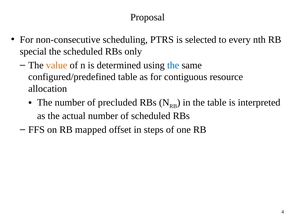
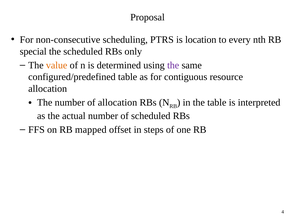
selected: selected -> location
the at (173, 65) colour: blue -> purple
of precluded: precluded -> allocation
